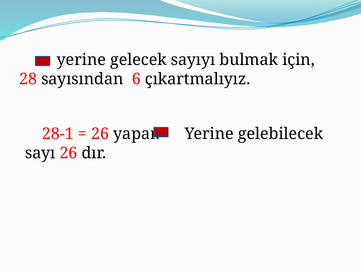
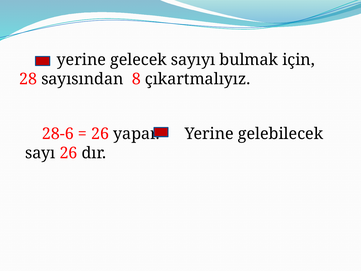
6: 6 -> 8
28-1: 28-1 -> 28-6
